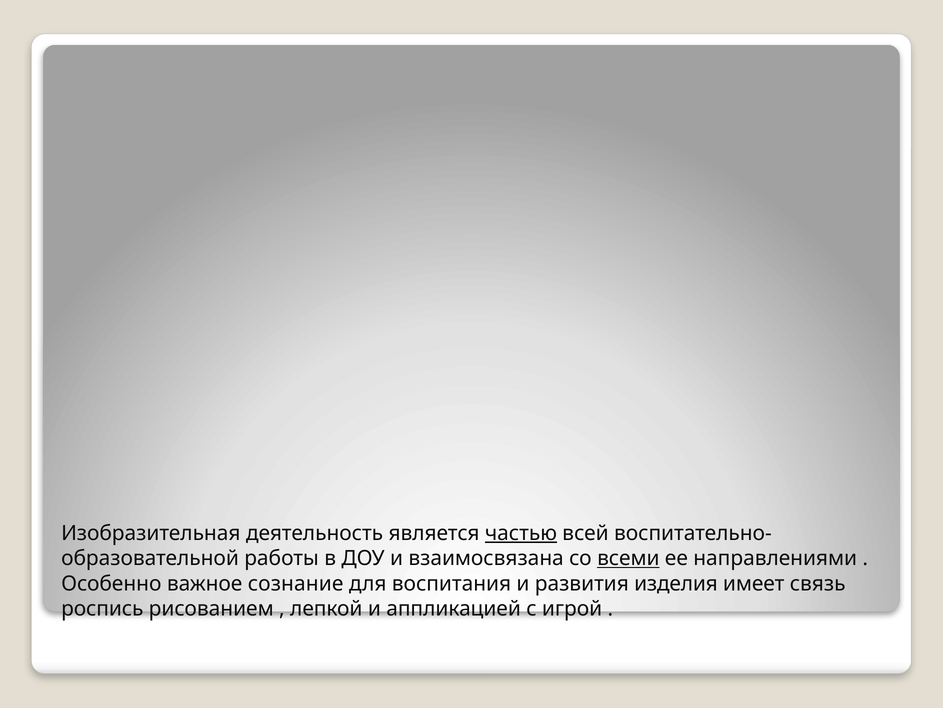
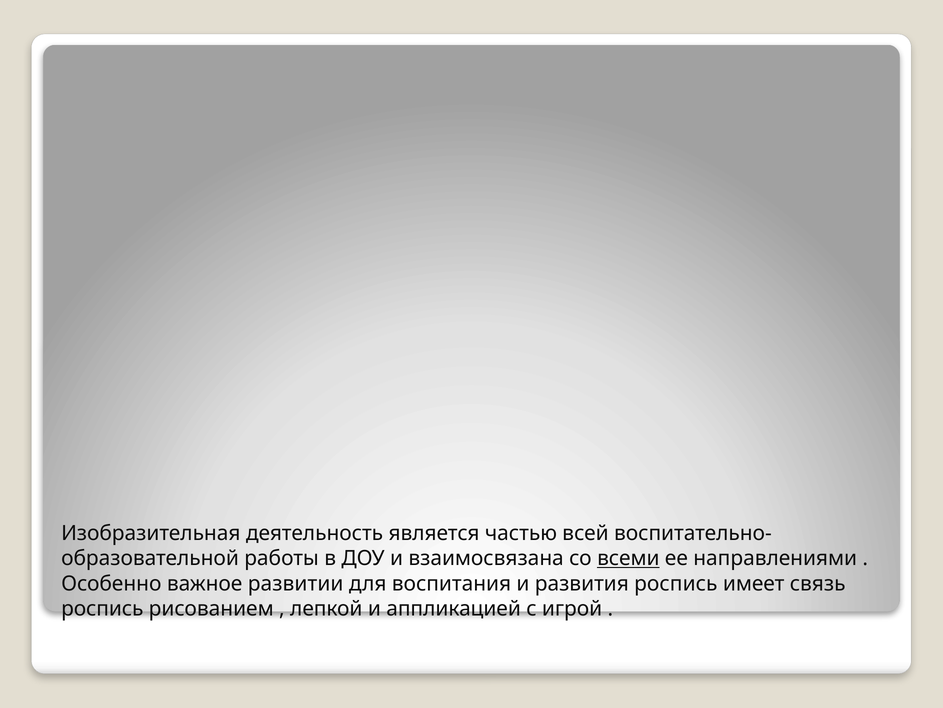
частью underline: present -> none
сознание: сознание -> развитии
развития изделия: изделия -> роспись
